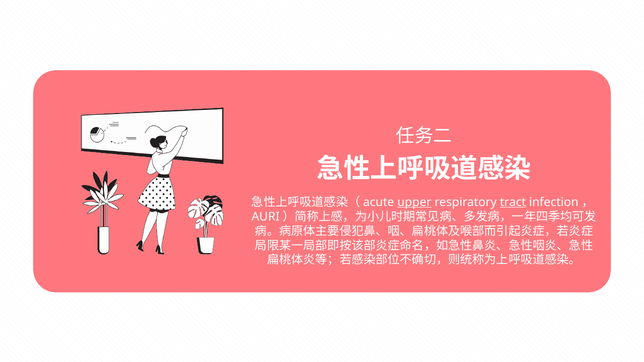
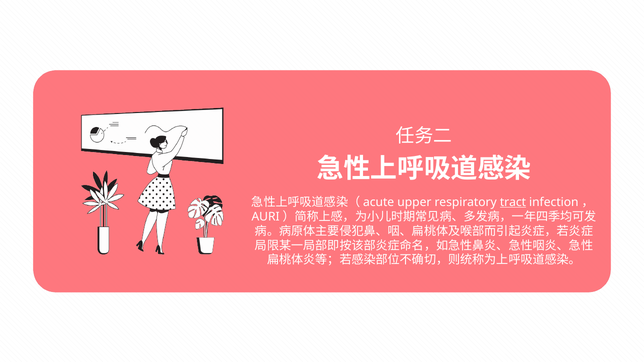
upper underline: present -> none
